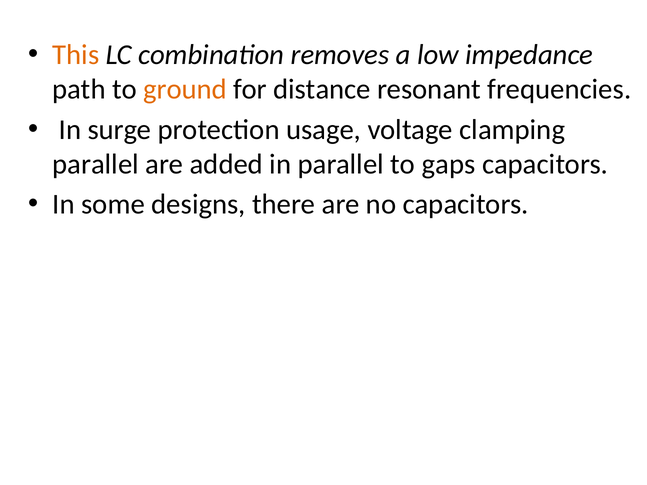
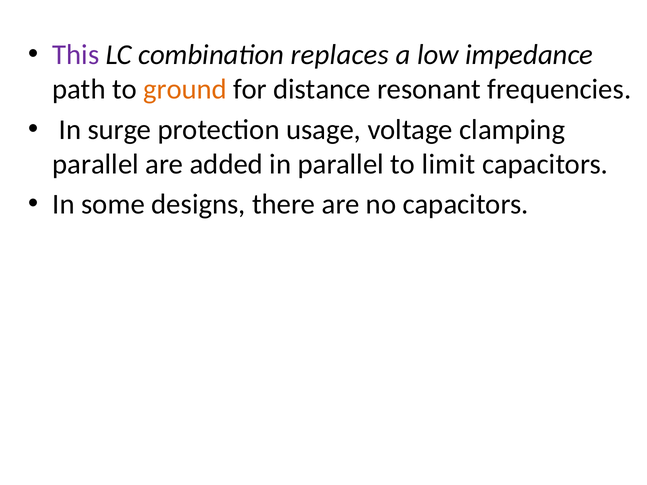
This colour: orange -> purple
removes: removes -> replaces
gaps: gaps -> limit
